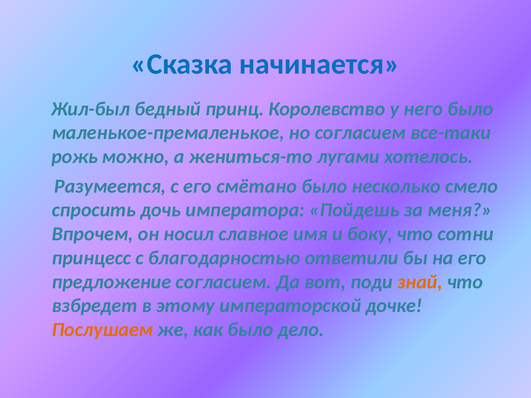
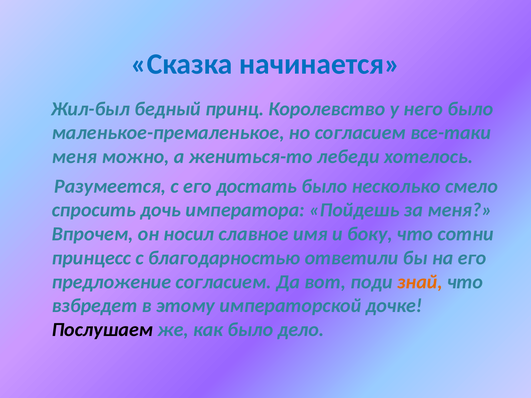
рожь at (75, 157): рожь -> меня
лугами: лугами -> лебеди
смётано: смётано -> достать
Послушаем colour: orange -> black
